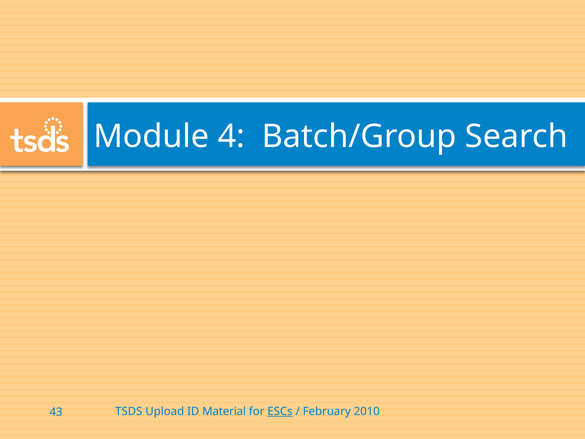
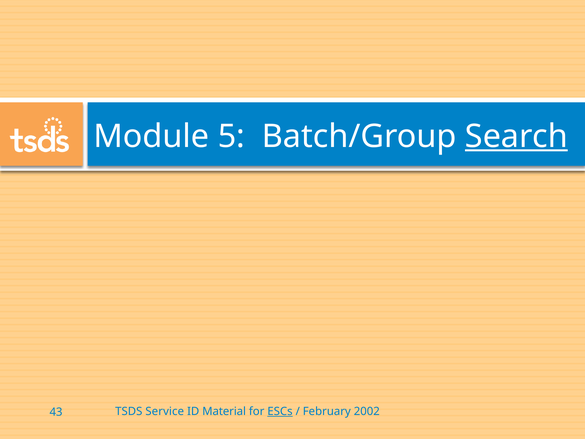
4: 4 -> 5
Search underline: none -> present
Upload: Upload -> Service
2010: 2010 -> 2002
